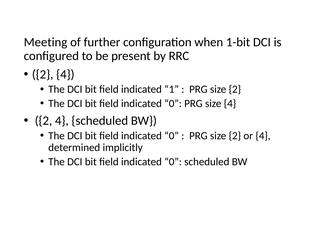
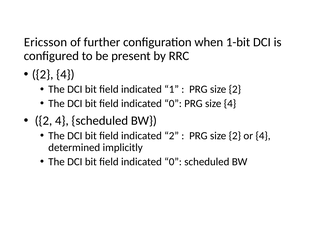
Meeting: Meeting -> Ericsson
0 at (172, 135): 0 -> 2
